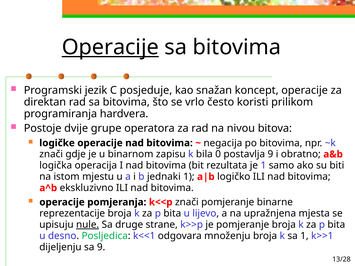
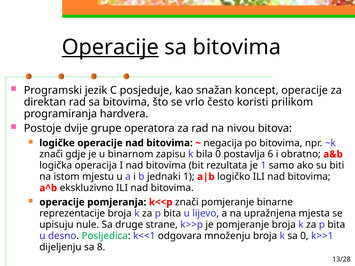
postavlja 9: 9 -> 6
nule underline: present -> none
sa 1: 1 -> 0
sa 9: 9 -> 8
